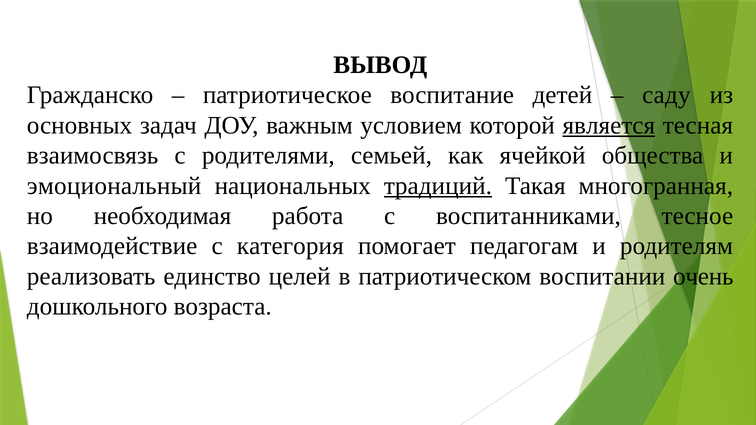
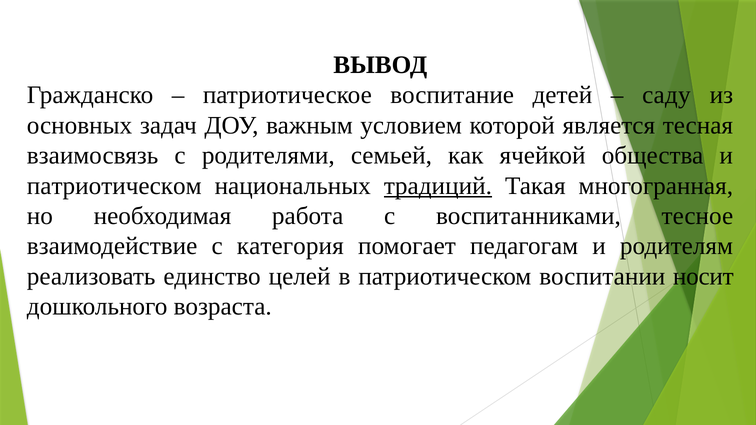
является underline: present -> none
эмоциональный at (114, 186): эмоциональный -> патриотическом
очень: очень -> носит
